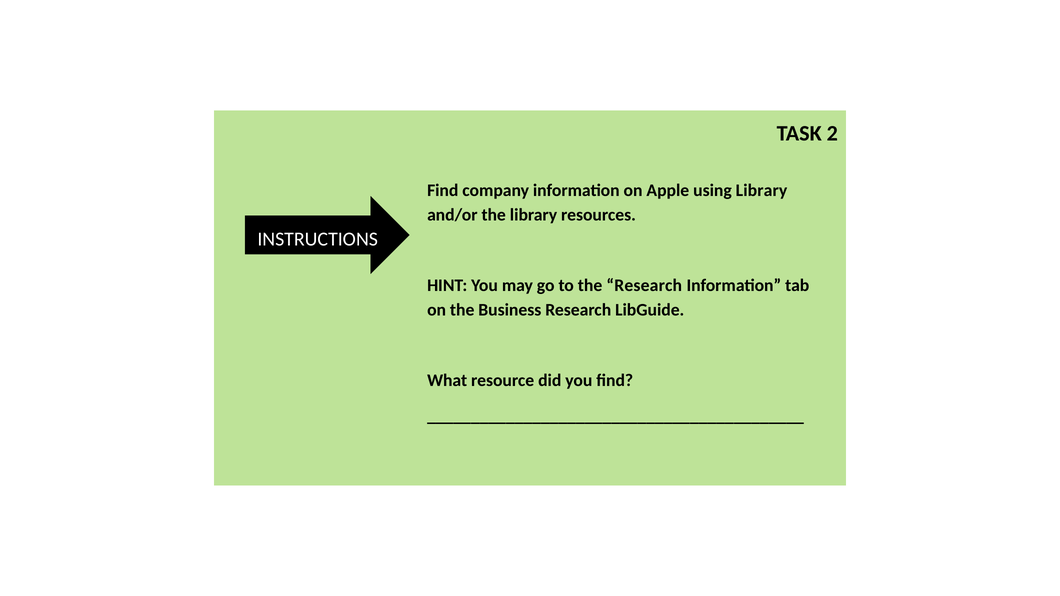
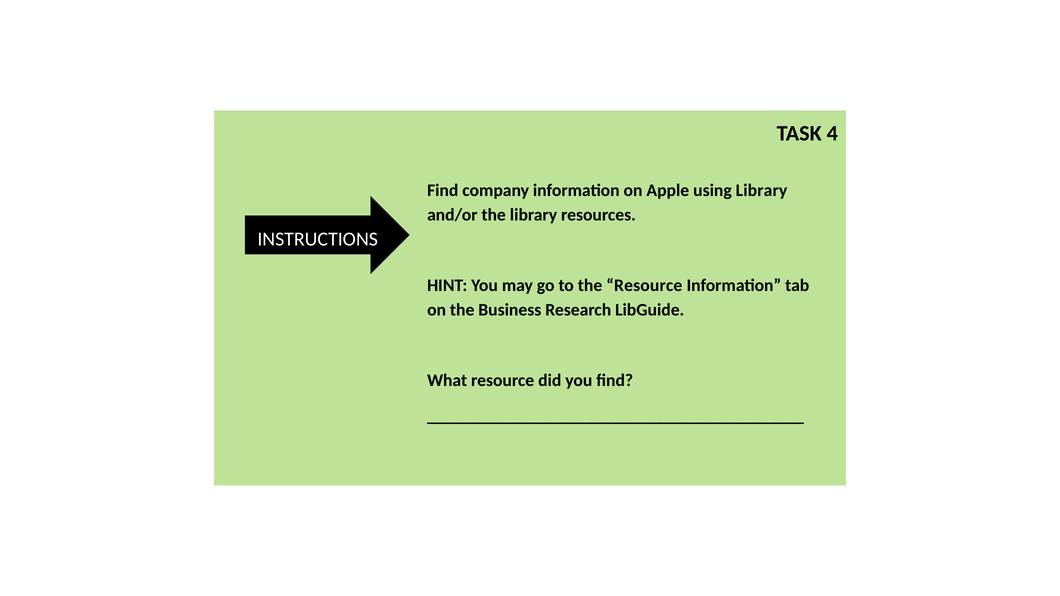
2: 2 -> 4
the Research: Research -> Resource
